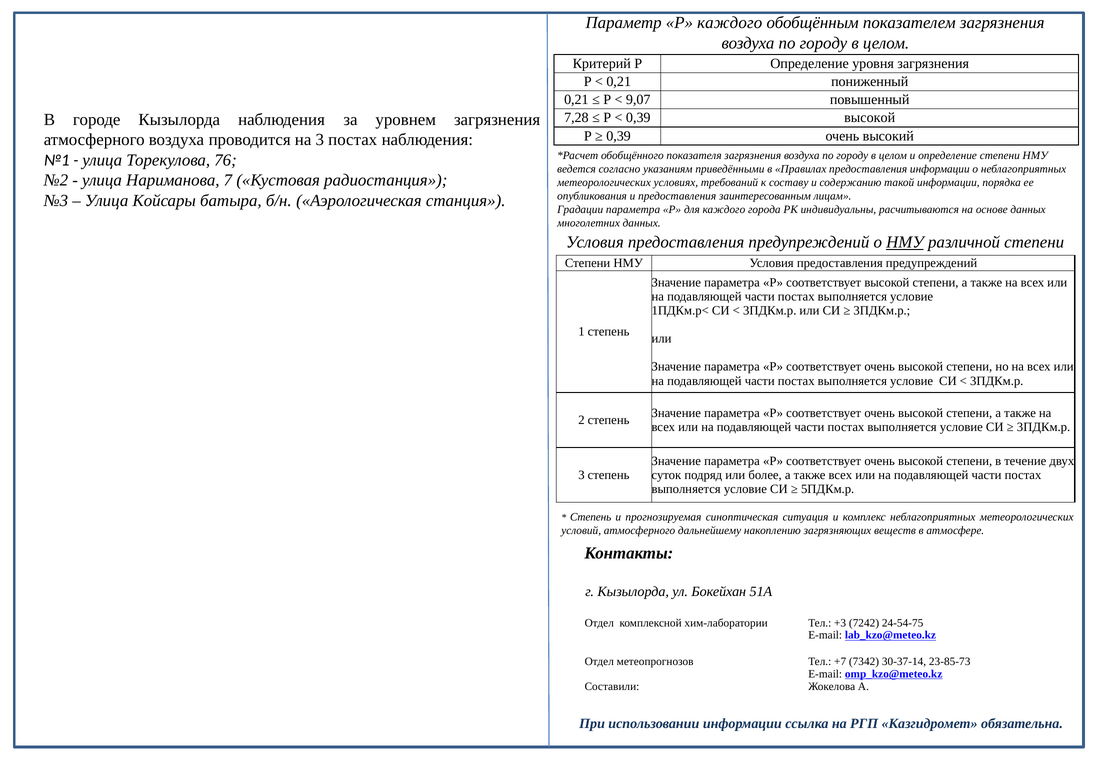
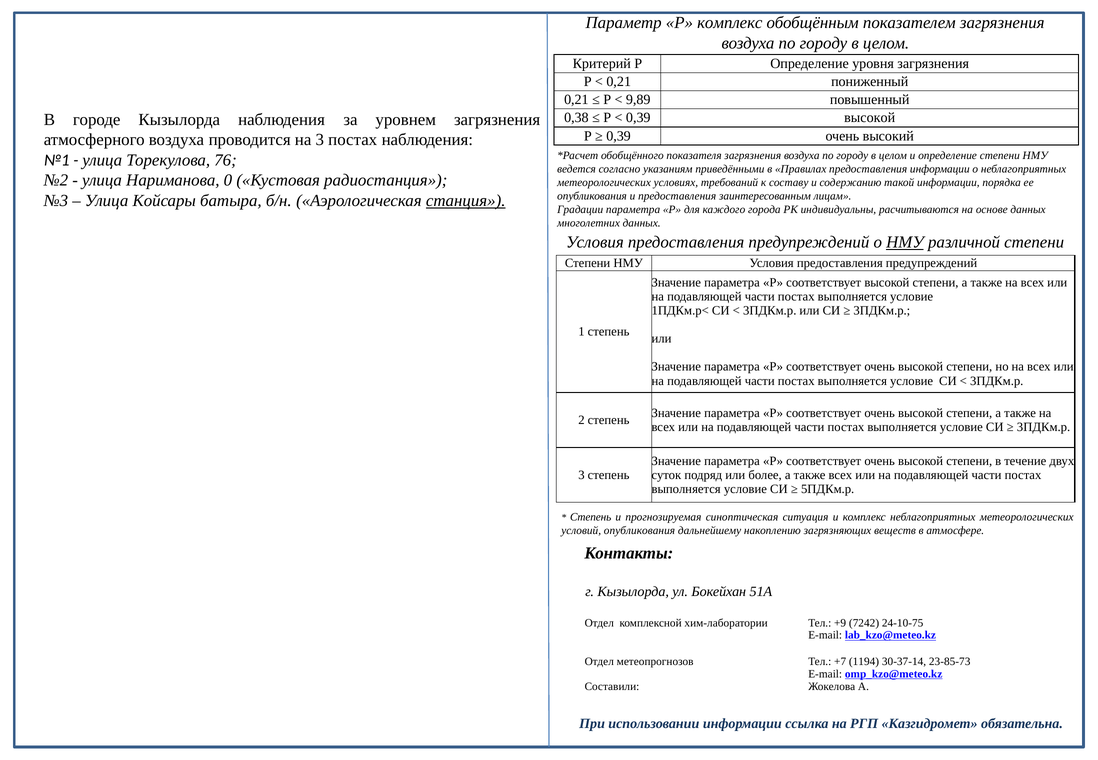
Р каждого: каждого -> комплекс
9,07: 9,07 -> 9,89
7,28: 7,28 -> 0,38
7: 7 -> 0
станция underline: none -> present
условий атмосферного: атмосферного -> опубликования
+3: +3 -> +9
24-54-75: 24-54-75 -> 24-10-75
7342: 7342 -> 1194
